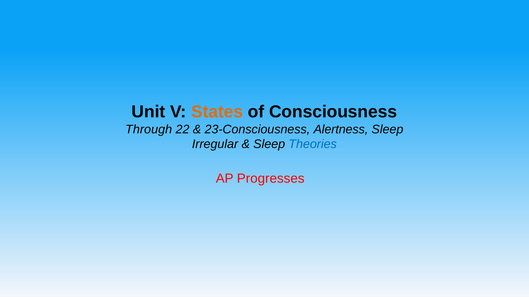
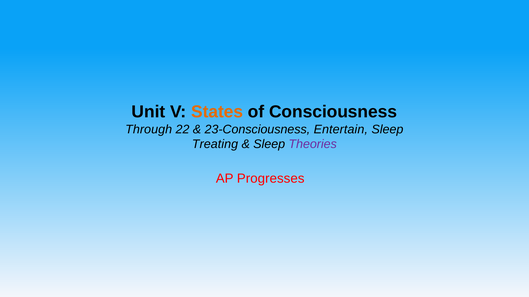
Alertness: Alertness -> Entertain
Irregular: Irregular -> Treating
Theories colour: blue -> purple
